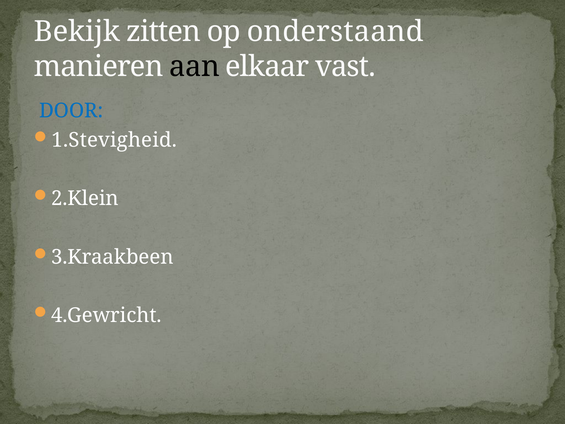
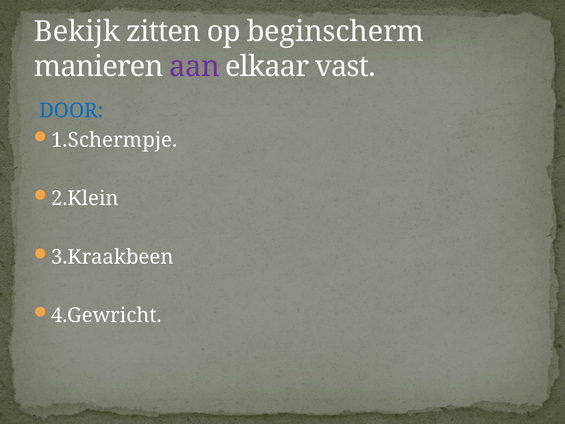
onderstaand: onderstaand -> beginscherm
aan colour: black -> purple
1.Stevigheid: 1.Stevigheid -> 1.Schermpje
